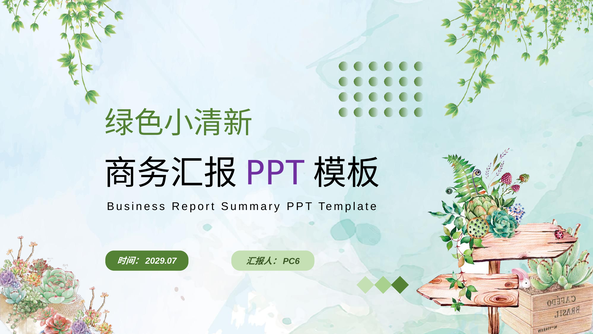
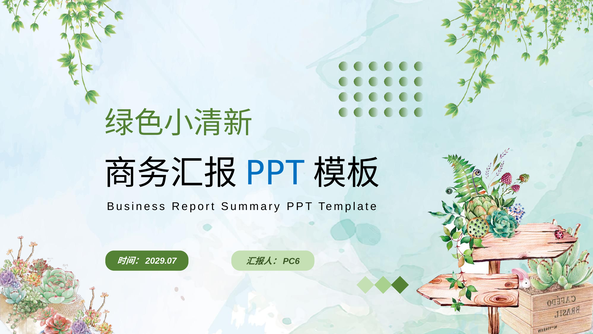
PPT at (275, 173) colour: purple -> blue
